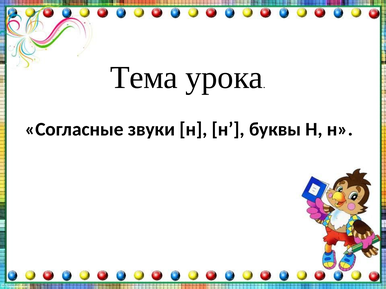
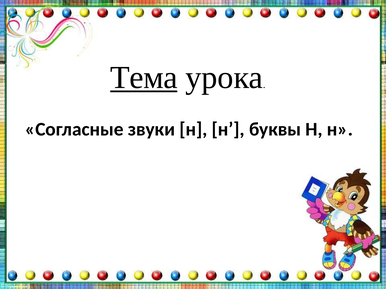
Тема underline: none -> present
